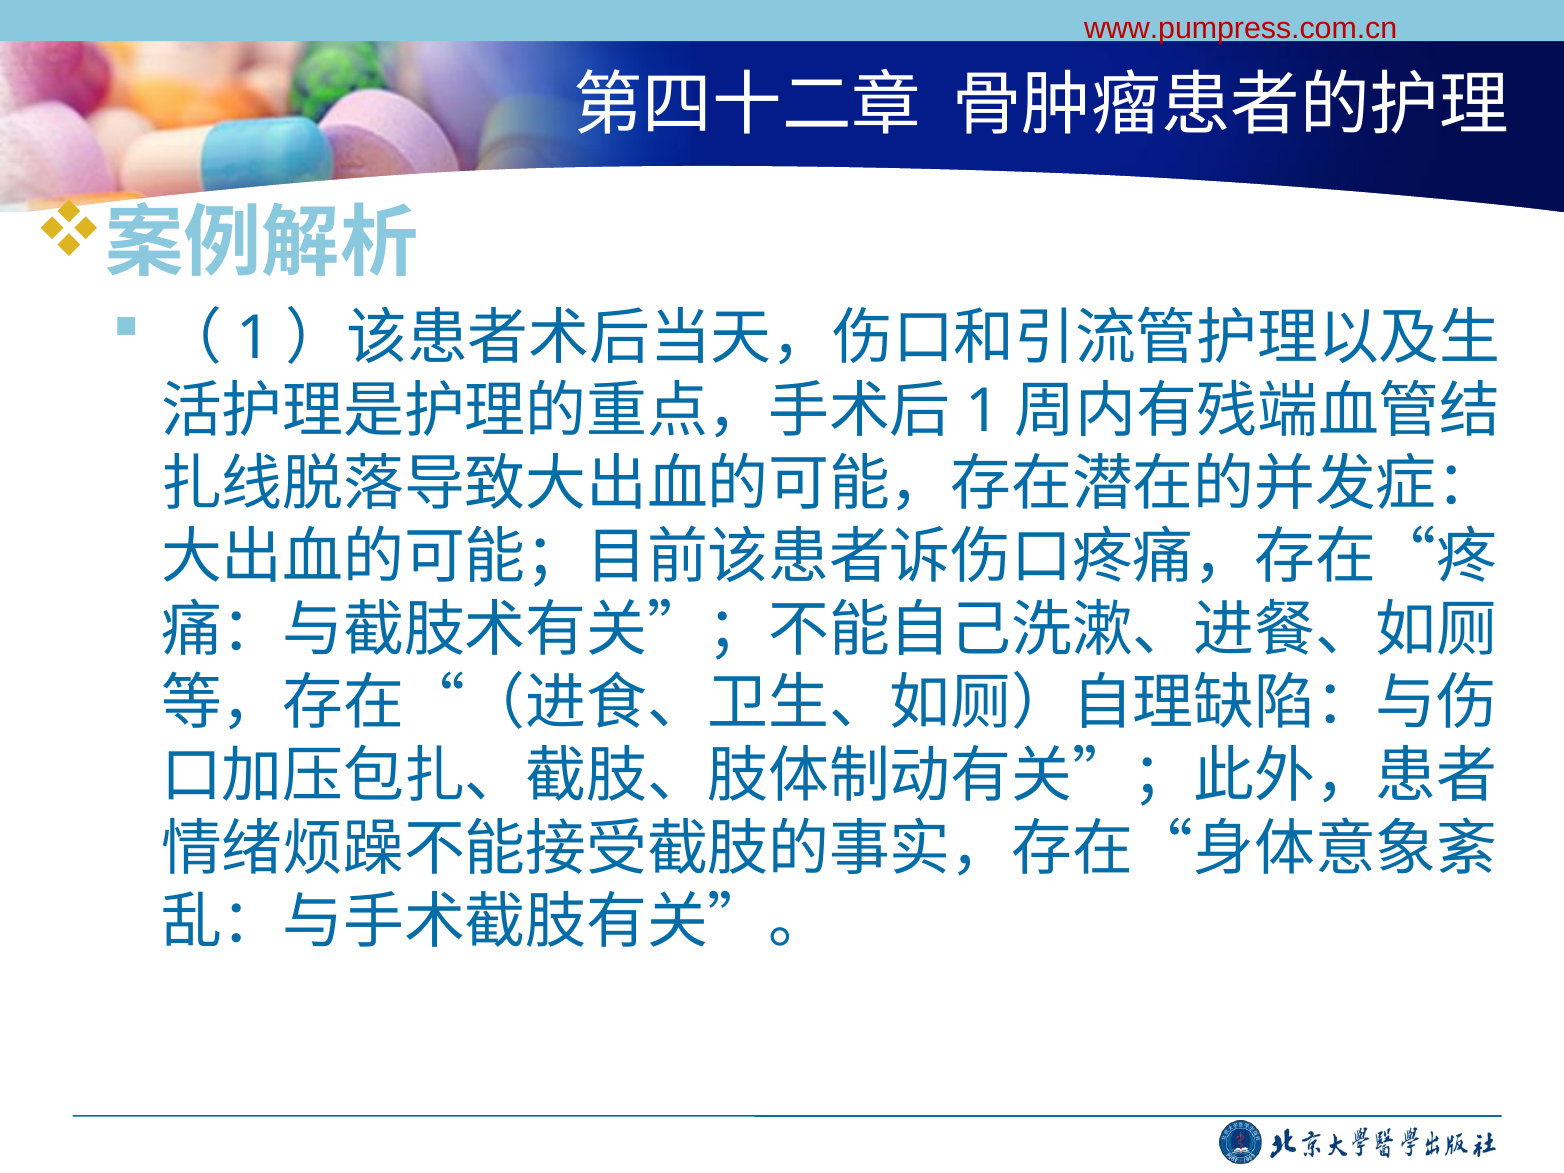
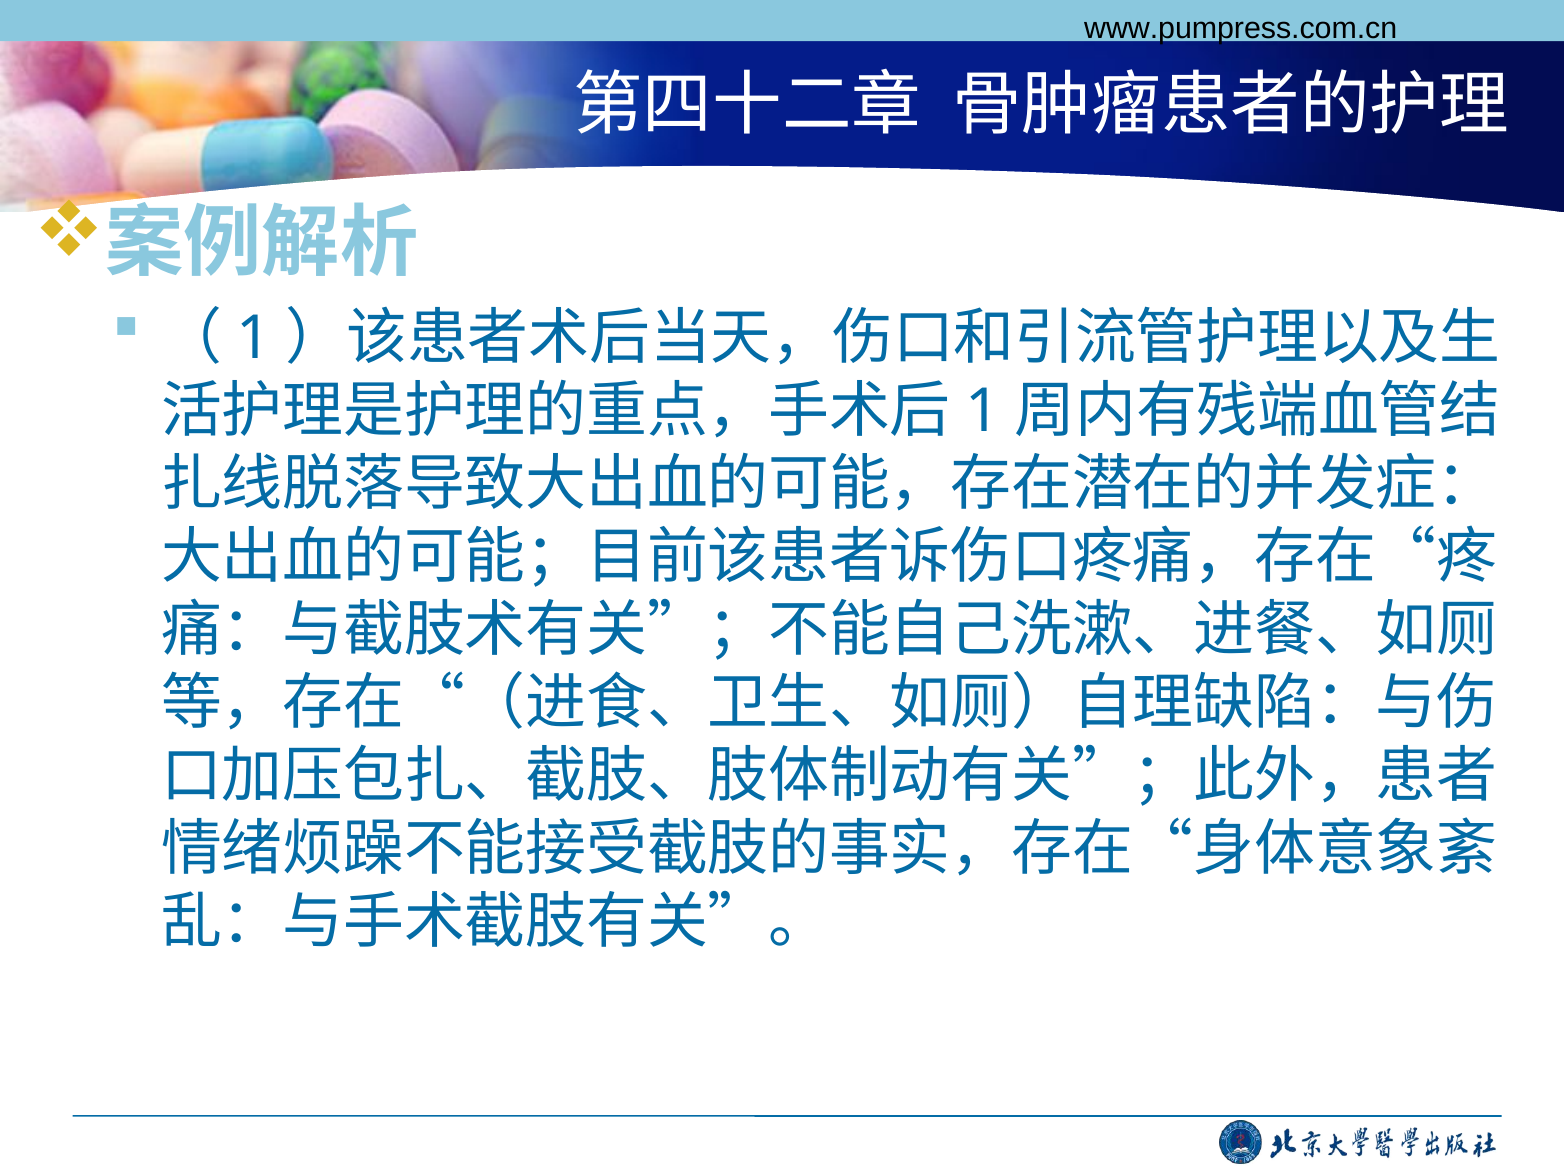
www.pumpress.com.cn colour: red -> black
